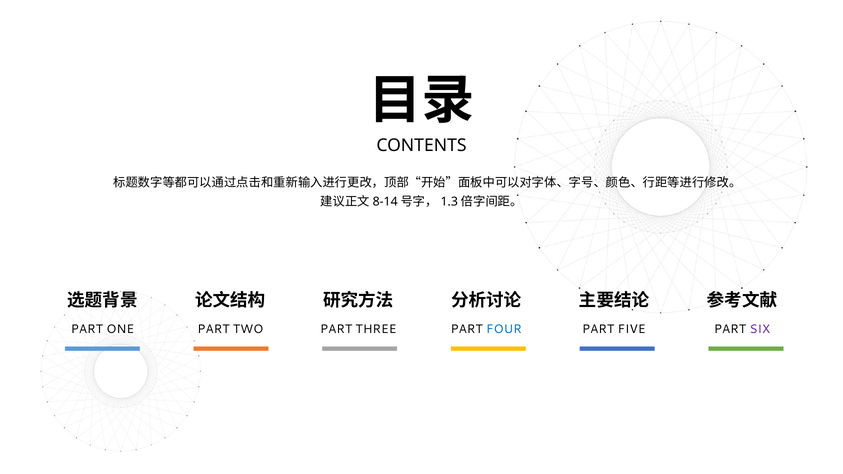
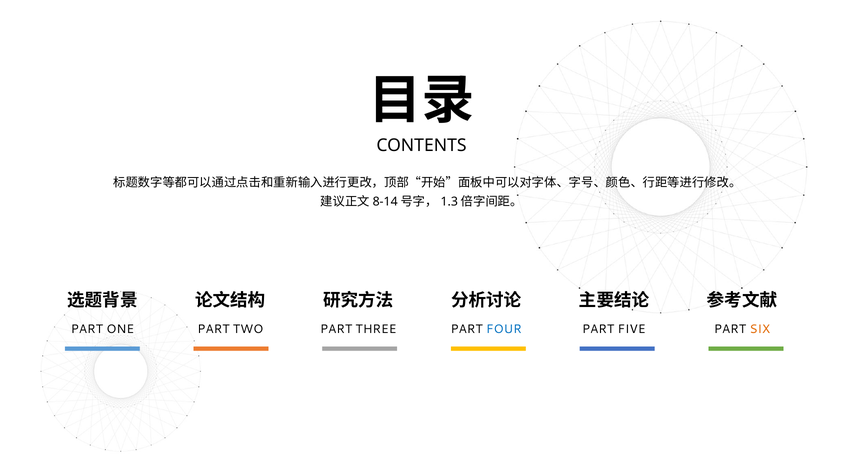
SIX colour: purple -> orange
